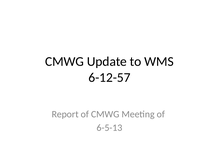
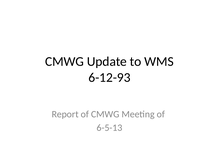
6-12-57: 6-12-57 -> 6-12-93
